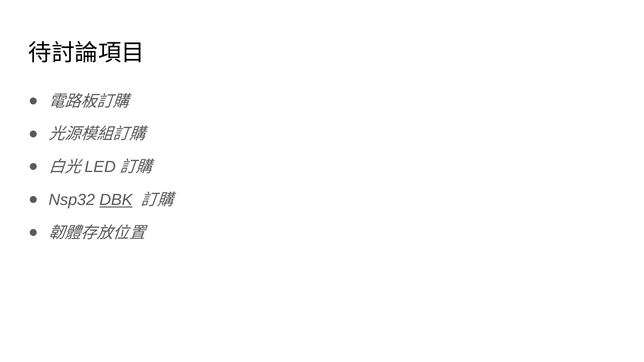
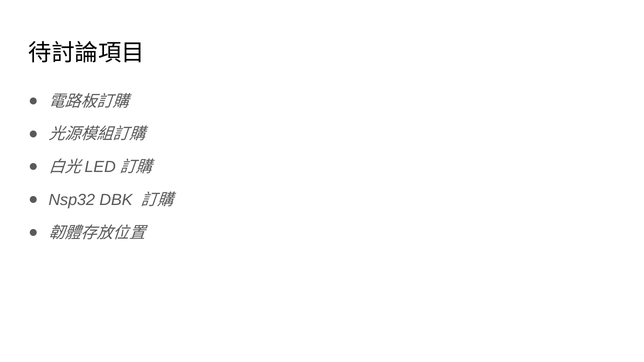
DBK underline: present -> none
